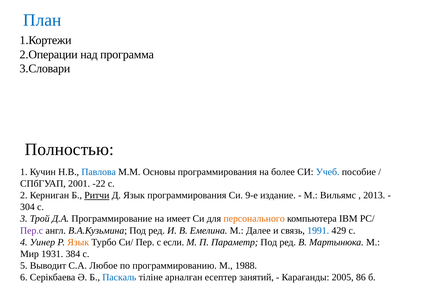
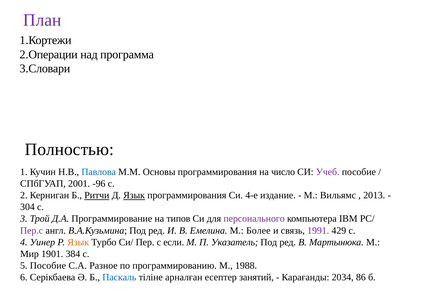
План colour: blue -> purple
более: более -> число
Учеб colour: blue -> purple
-22: -22 -> -96
Язык at (134, 196) underline: none -> present
9-е: 9-е -> 4-е
имеет: имеет -> типов
персонального colour: orange -> purple
Далее: Далее -> Более
1991 colour: blue -> purple
Параметр: Параметр -> Указатель
1931: 1931 -> 1901
5 Выводит: Выводит -> Пособие
Любое: Любое -> Разное
2005: 2005 -> 2034
